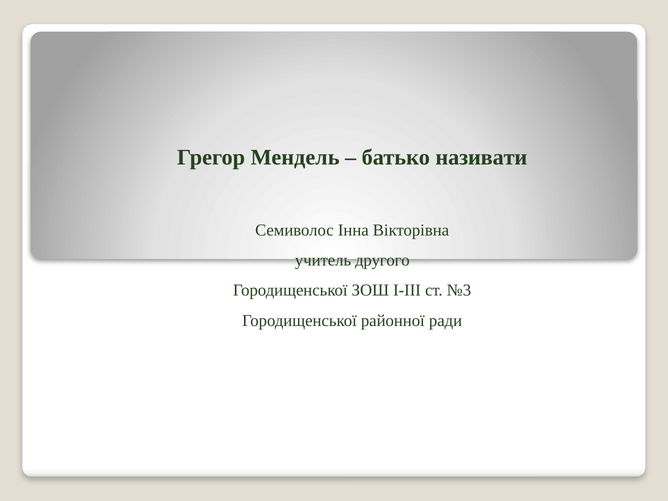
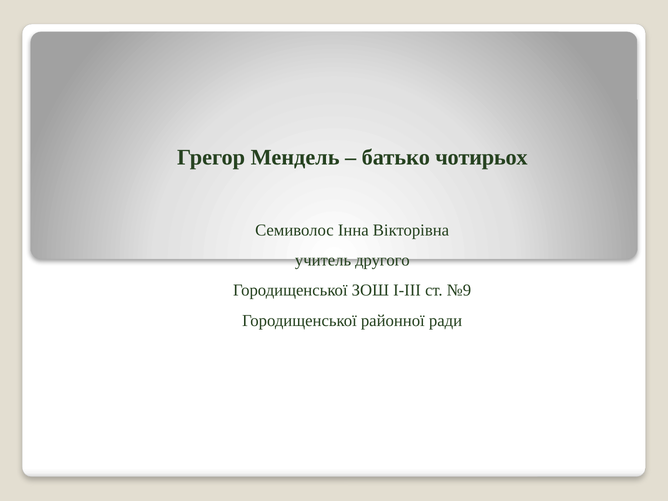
називати: називати -> чотирьох
№3: №3 -> №9
